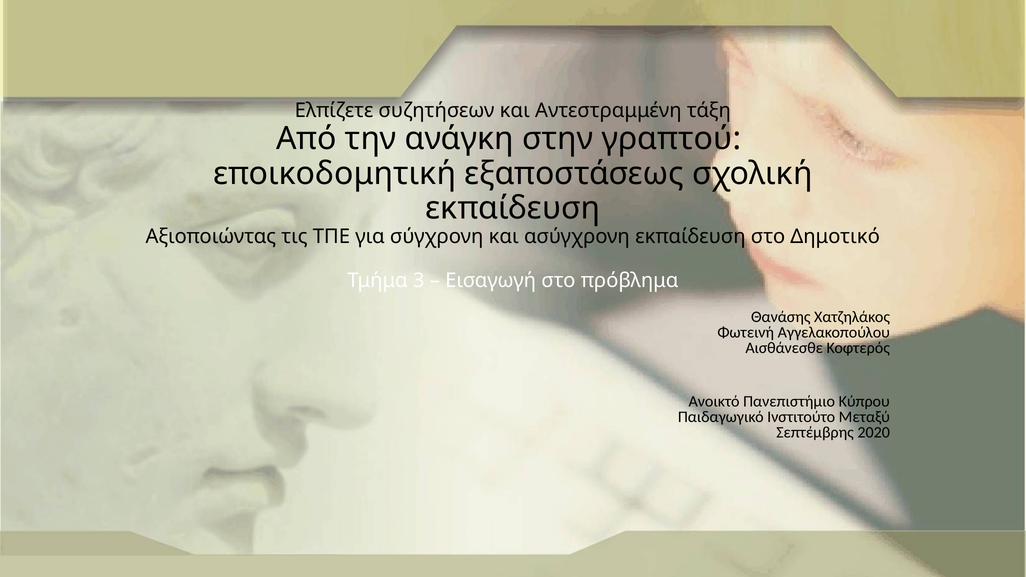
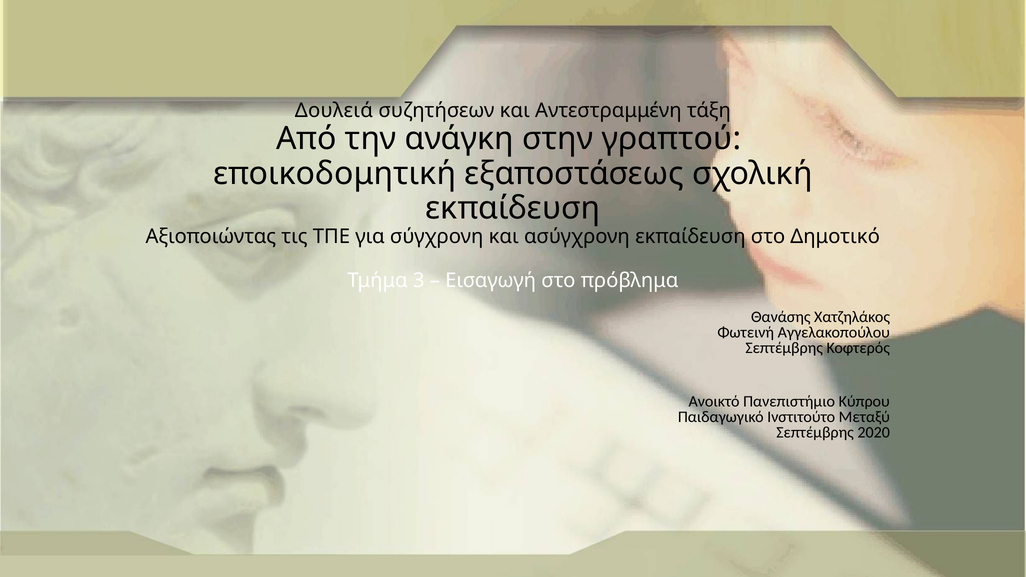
Ελπίζετε: Ελπίζετε -> Δουλειά
Αισθάνεσθε at (784, 348): Αισθάνεσθε -> Σεπτέμβρης
